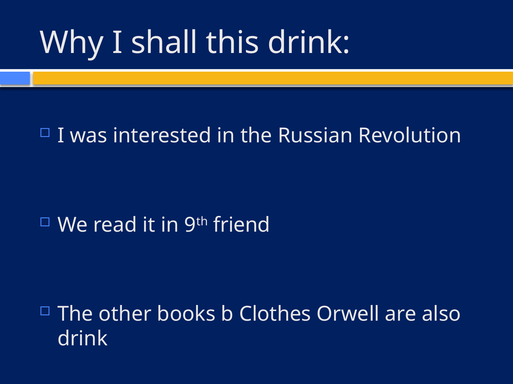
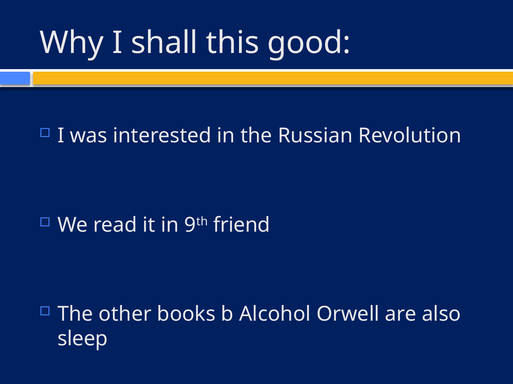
this drink: drink -> good
Clothes: Clothes -> Alcohol
drink at (83, 339): drink -> sleep
